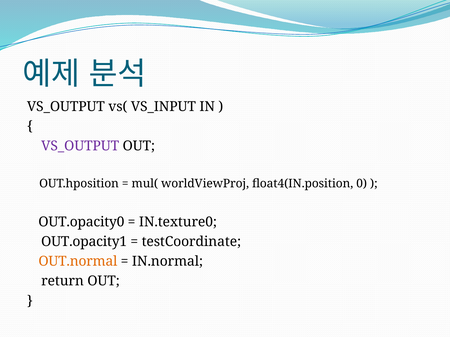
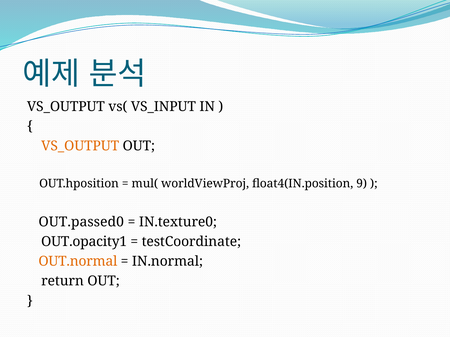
VS_OUTPUT at (80, 146) colour: purple -> orange
0: 0 -> 9
OUT.opacity0: OUT.opacity0 -> OUT.passed0
